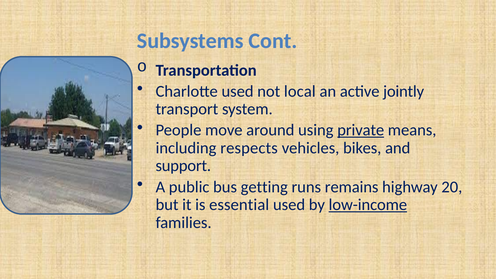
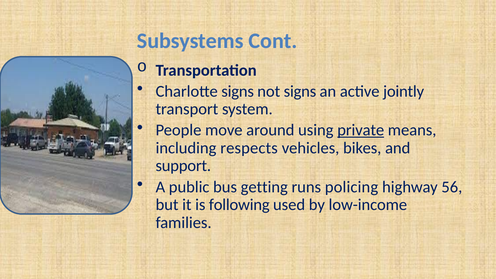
Charlotte used: used -> signs
not local: local -> signs
remains: remains -> policing
20: 20 -> 56
essential: essential -> following
low-income underline: present -> none
